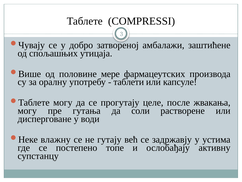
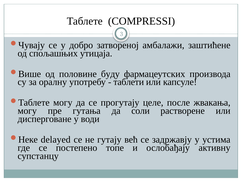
мере: мере -> буду
влажну: влажну -> delayed
